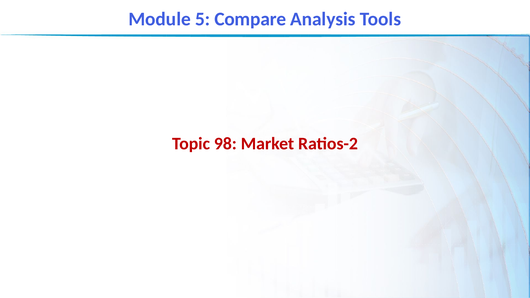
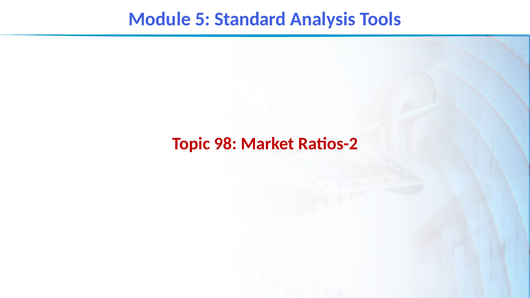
Compare: Compare -> Standard
